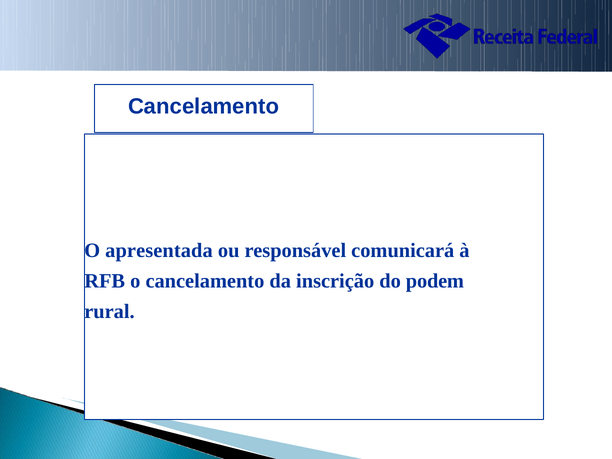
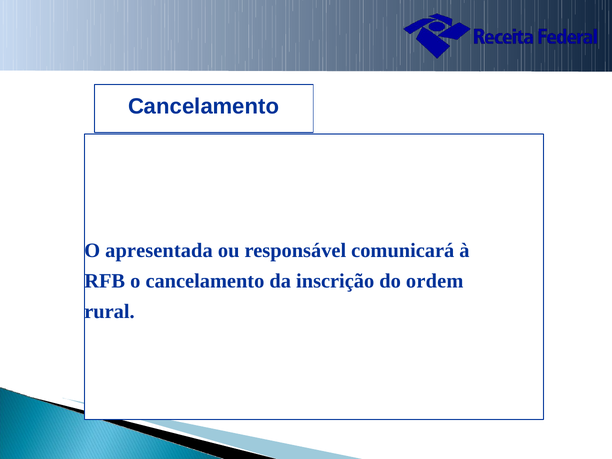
podem: podem -> ordem
